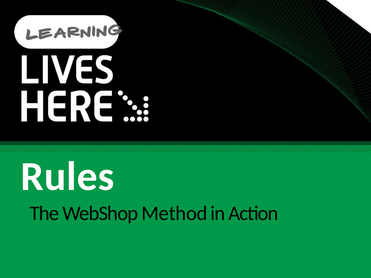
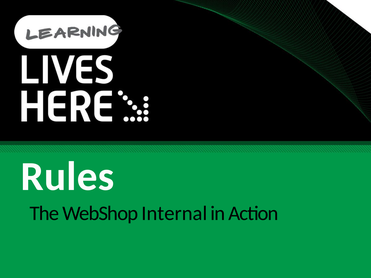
Method: Method -> Internal
